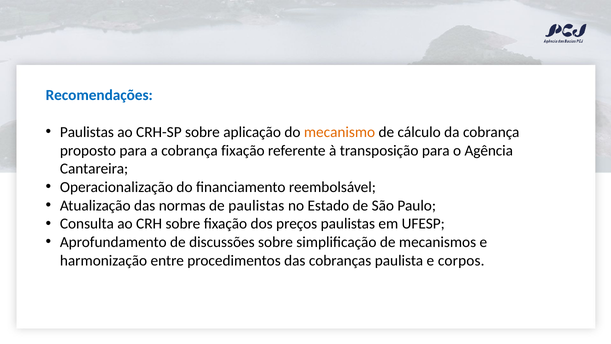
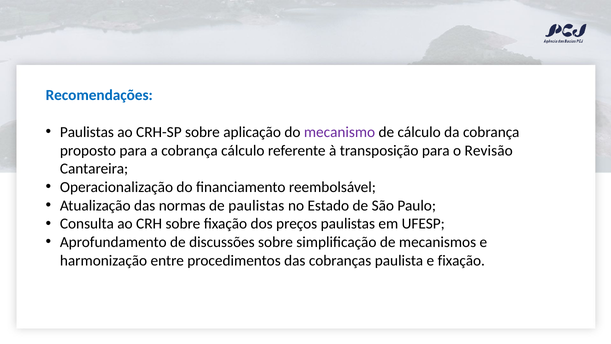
mecanismo colour: orange -> purple
cobrança fixação: fixação -> cálculo
Agência: Agência -> Revisão
e corpos: corpos -> fixação
